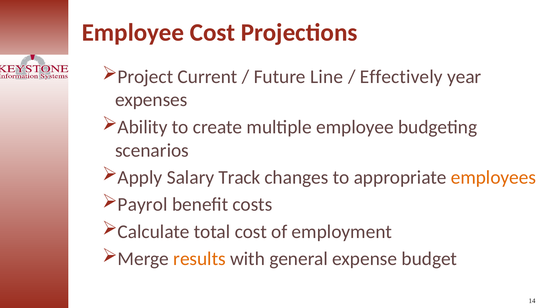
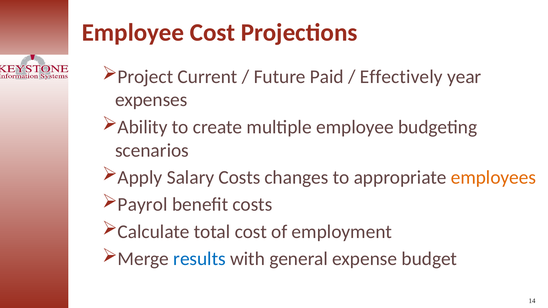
Line: Line -> Paid
Salary Track: Track -> Costs
results colour: orange -> blue
